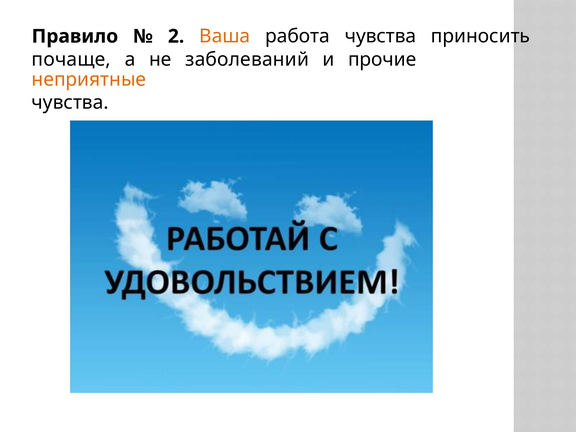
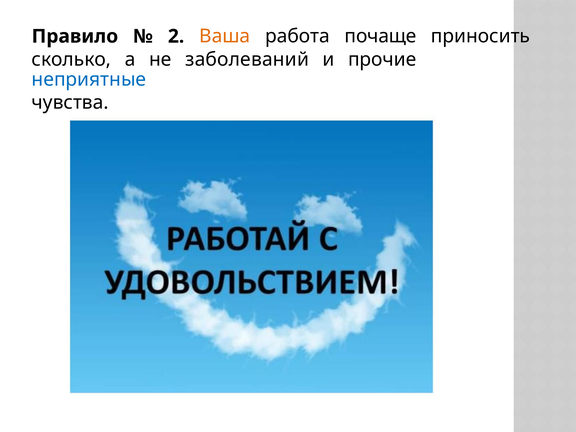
работа чувства: чувства -> почаще
почаще: почаще -> сколько
неприятные colour: orange -> blue
